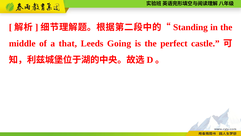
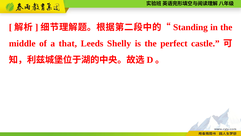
Going: Going -> Shelly
